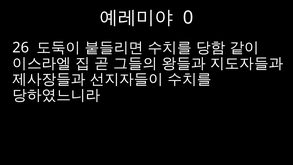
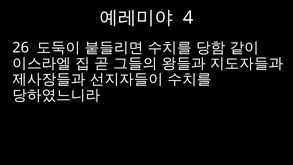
0: 0 -> 4
